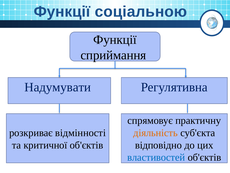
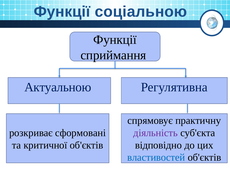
Надумувати: Надумувати -> Актуальною
відмінності: відмінності -> сформовані
діяльність colour: orange -> purple
